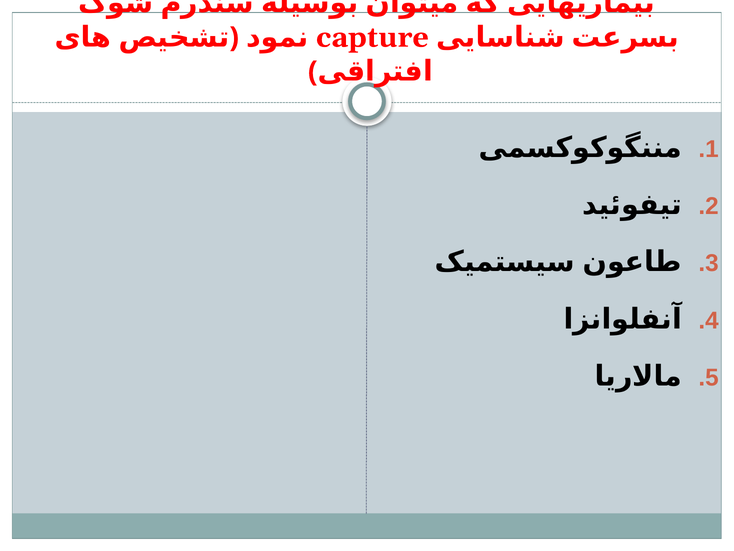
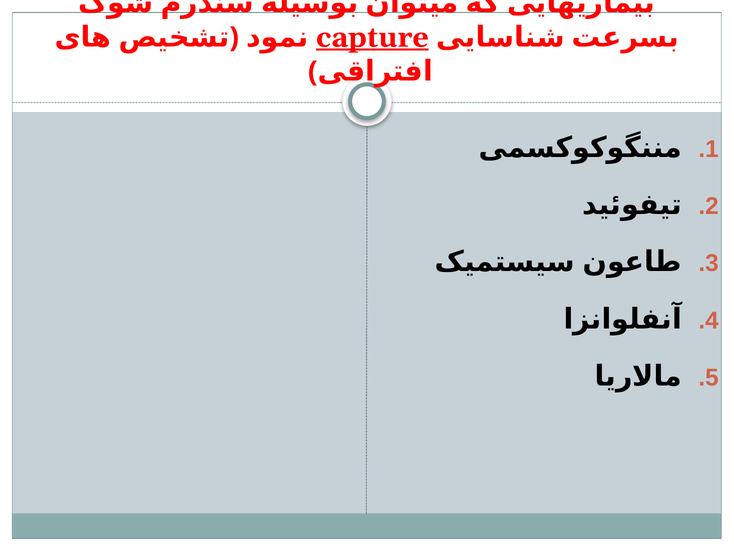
capture underline: none -> present
